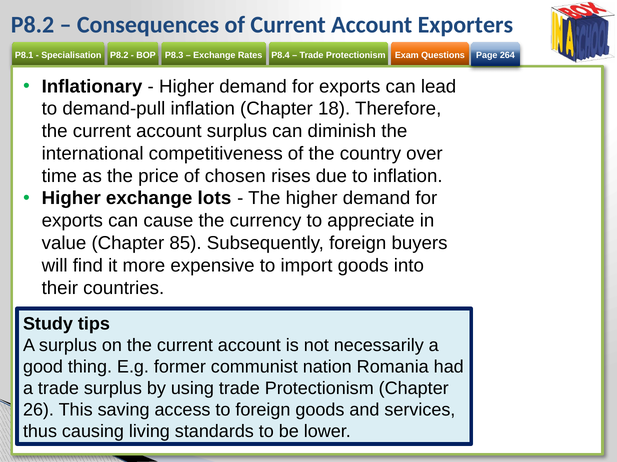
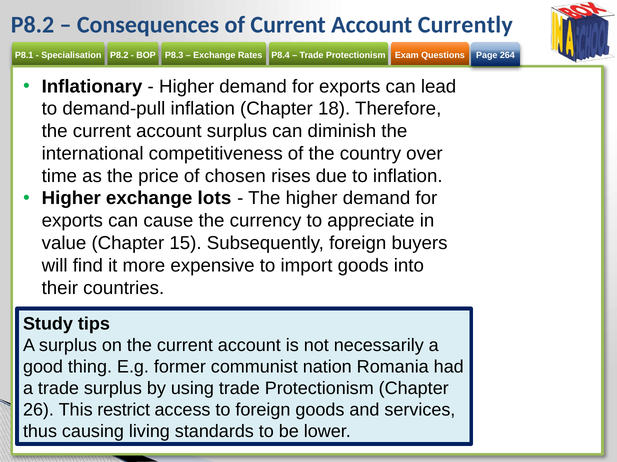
Exporters: Exporters -> Currently
85: 85 -> 15
saving: saving -> restrict
